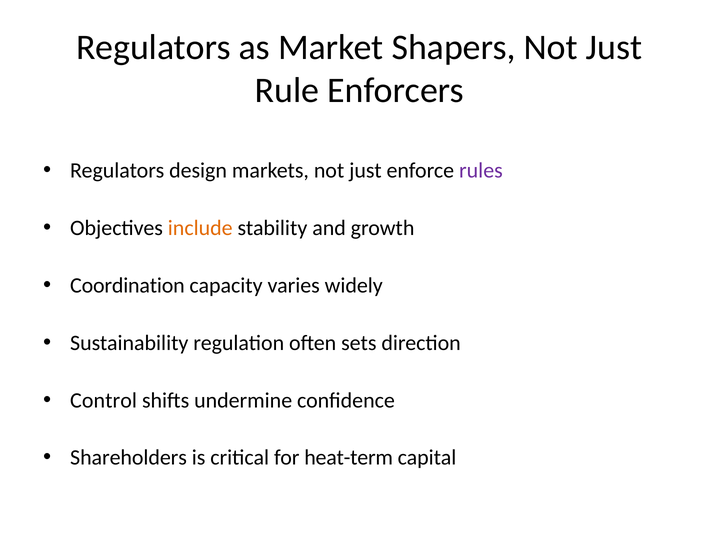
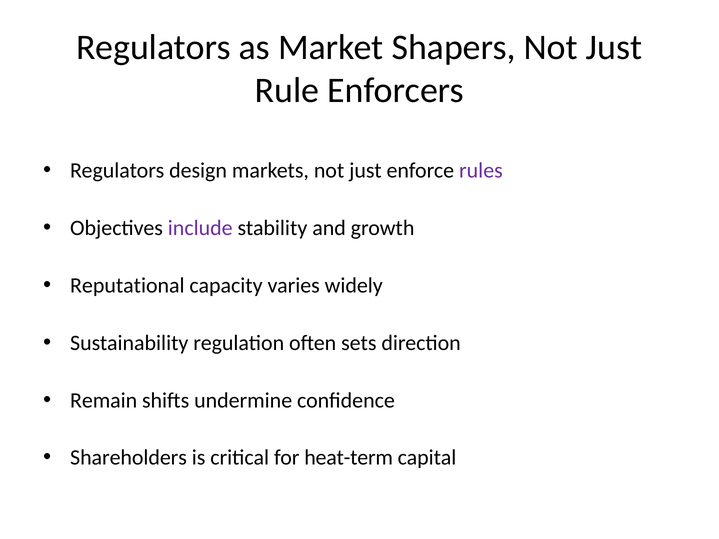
include colour: orange -> purple
Coordination: Coordination -> Reputational
Control: Control -> Remain
